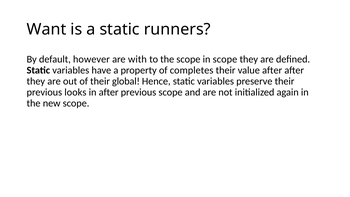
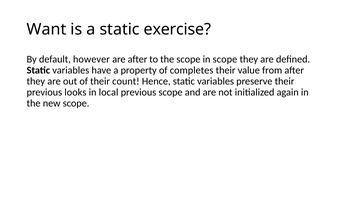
runners: runners -> exercise
are with: with -> after
value after: after -> from
global: global -> count
in after: after -> local
